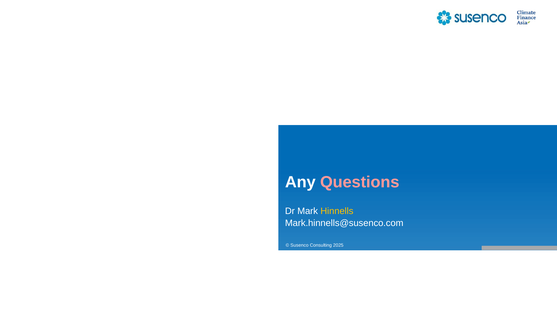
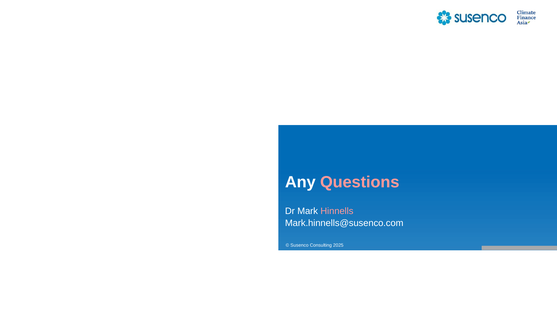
Hinnells colour: yellow -> pink
